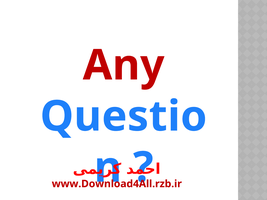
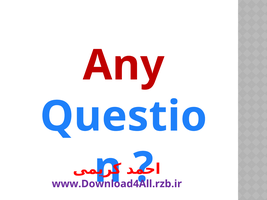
www.Download4All.rzb.ir colour: red -> purple
